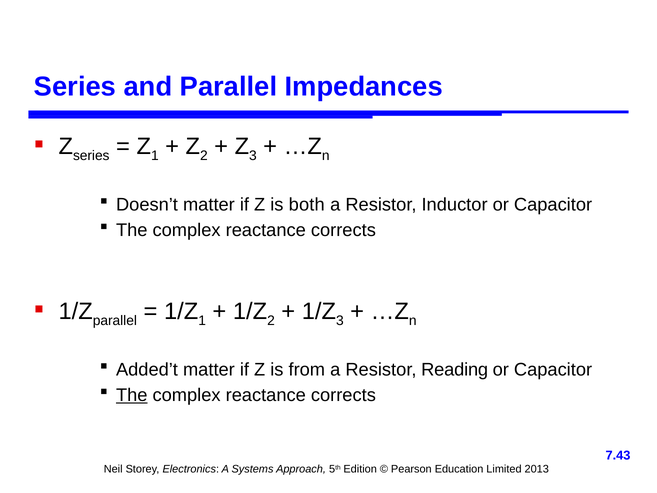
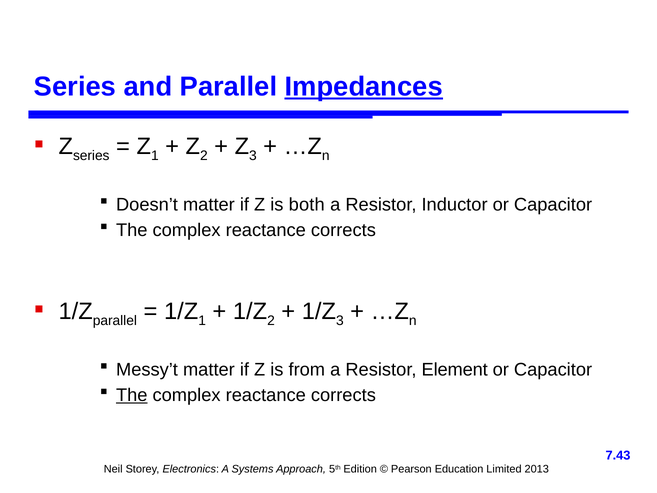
Impedances underline: none -> present
Added’t: Added’t -> Messy’t
Reading: Reading -> Element
